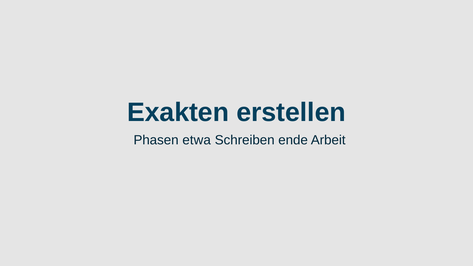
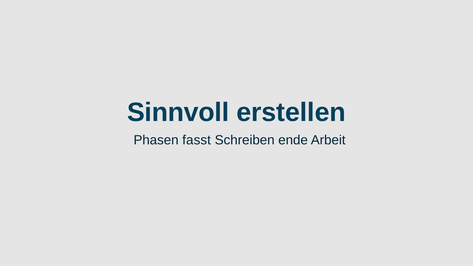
Exakten: Exakten -> Sinnvoll
etwa: etwa -> fasst
